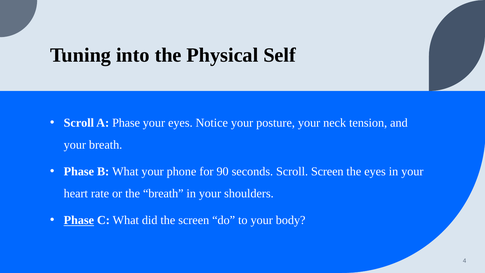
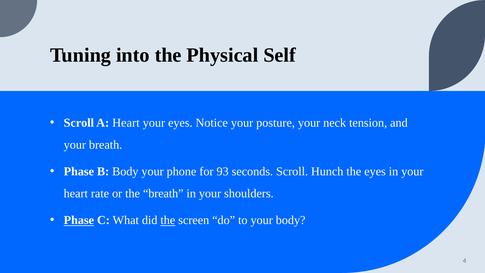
A Phase: Phase -> Heart
B What: What -> Body
90: 90 -> 93
Scroll Screen: Screen -> Hunch
the at (168, 220) underline: none -> present
